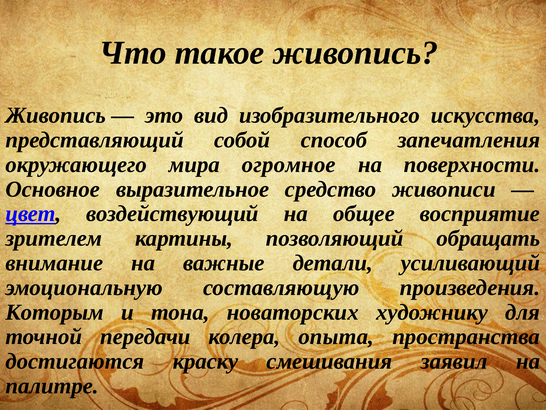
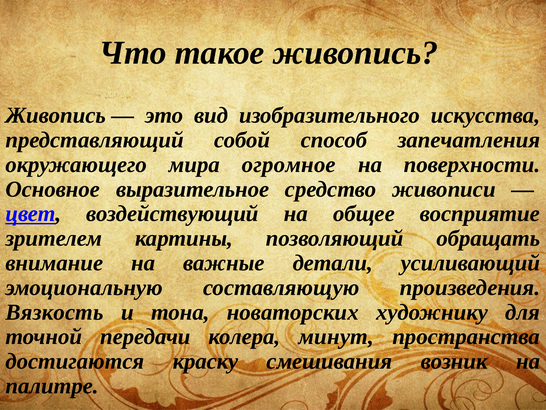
Которым: Которым -> Вязкость
опыта: опыта -> минут
заявил: заявил -> возник
